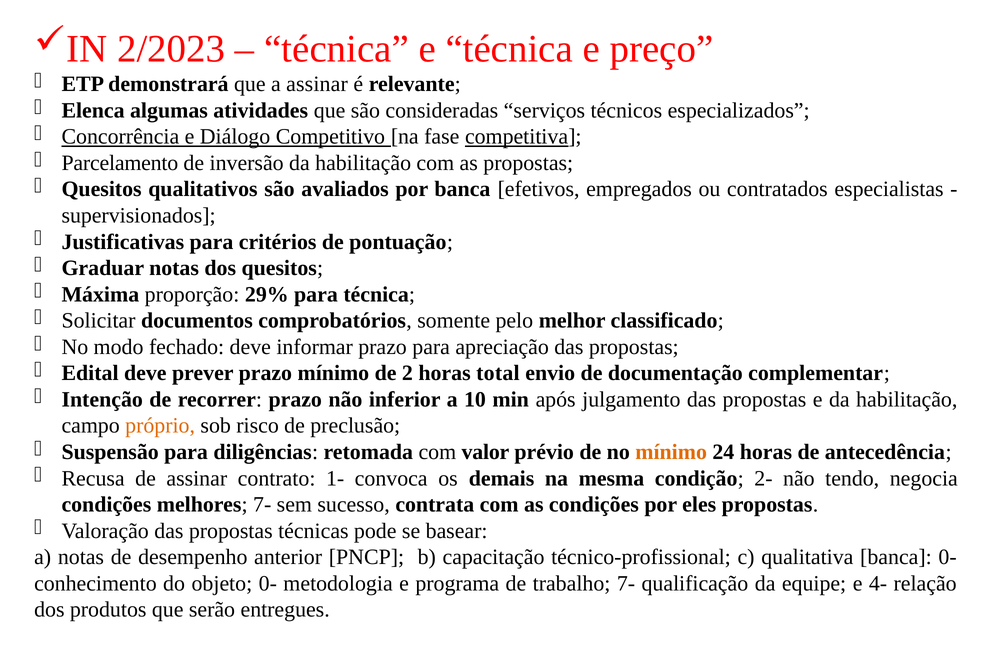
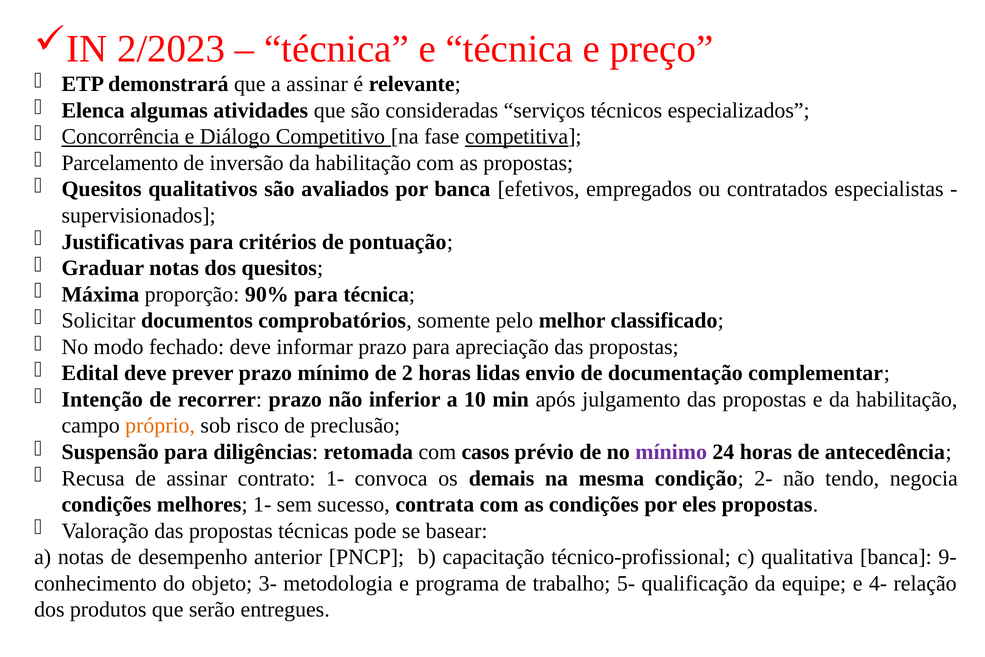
29%: 29% -> 90%
total: total -> lidas
valor: valor -> casos
mínimo at (671, 452) colour: orange -> purple
melhores 7-: 7- -> 1-
banca 0-: 0- -> 9-
objeto 0-: 0- -> 3-
trabalho 7-: 7- -> 5-
